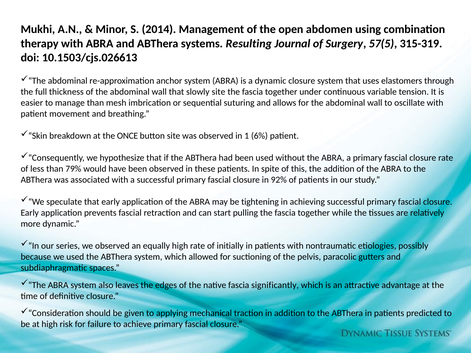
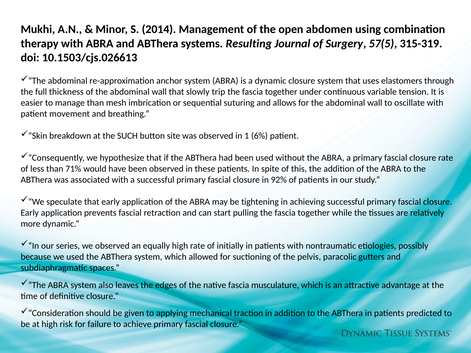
slowly site: site -> trip
ONCE: ONCE -> SUCH
79%: 79% -> 71%
significantly: significantly -> musculature
